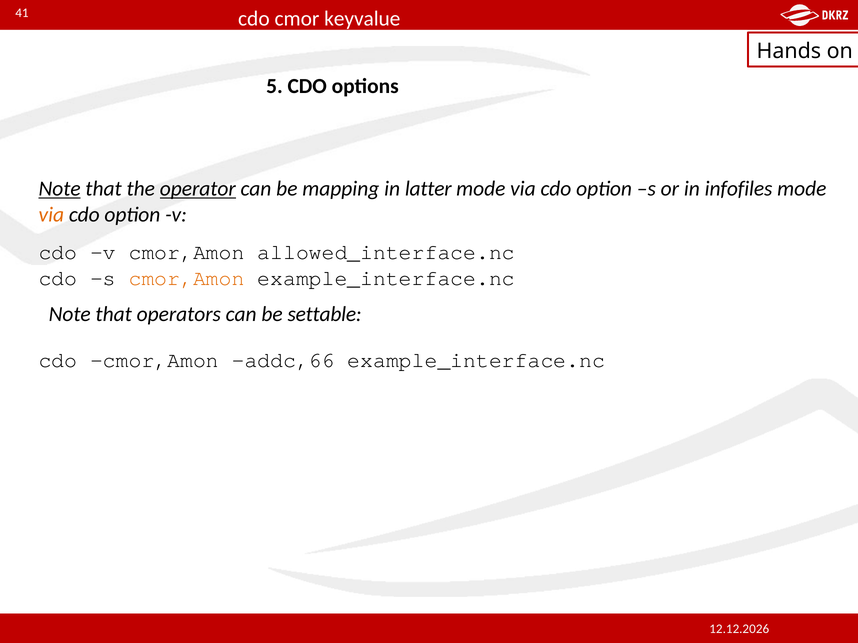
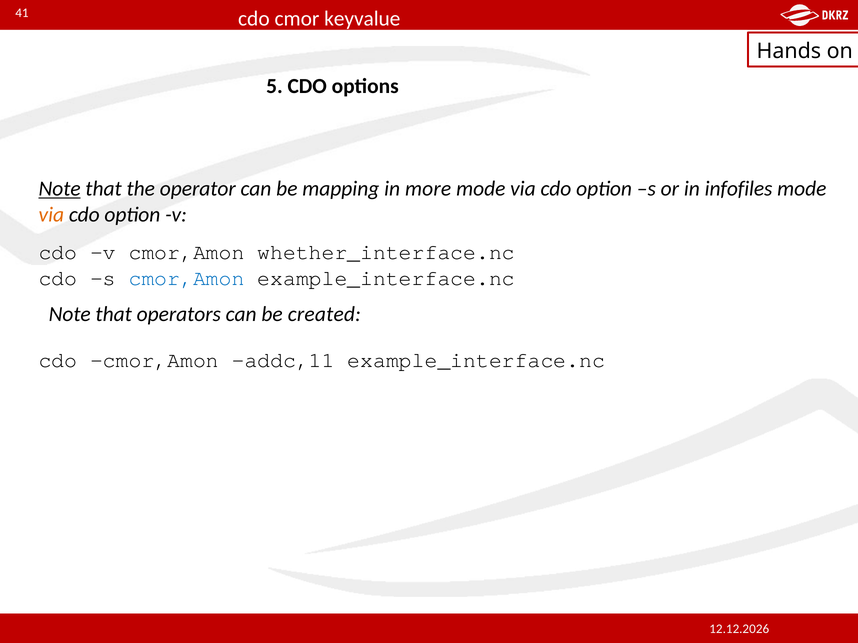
operator underline: present -> none
latter: latter -> more
allowed_interface.nc: allowed_interface.nc -> whether_interface.nc
cmor,Amon at (187, 278) colour: orange -> blue
settable: settable -> created
addc,66: addc,66 -> addc,11
